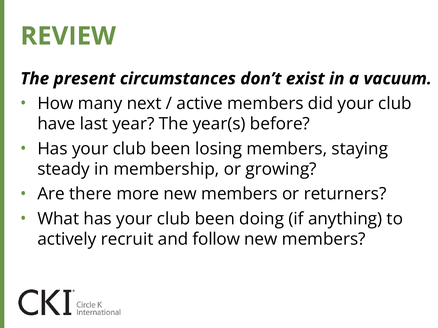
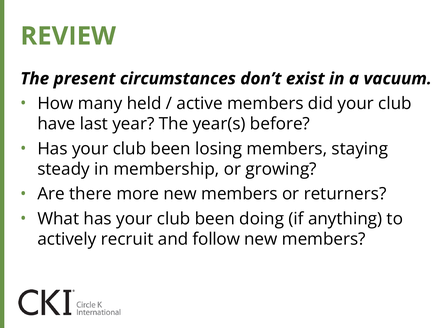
next: next -> held
